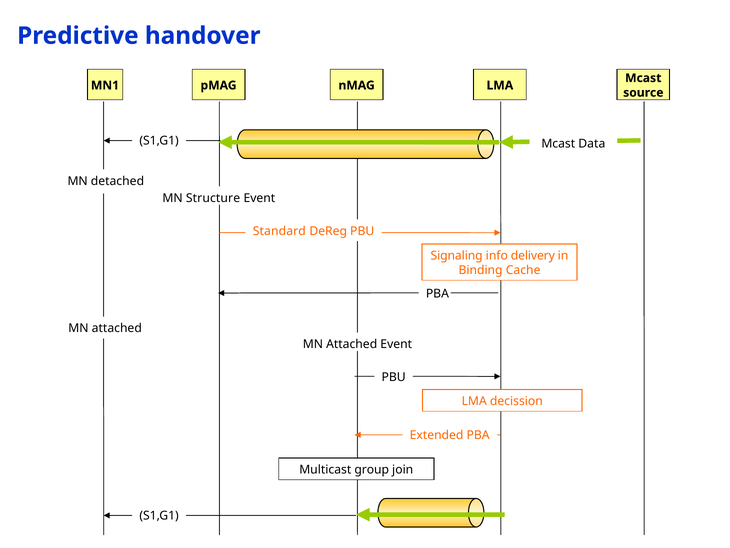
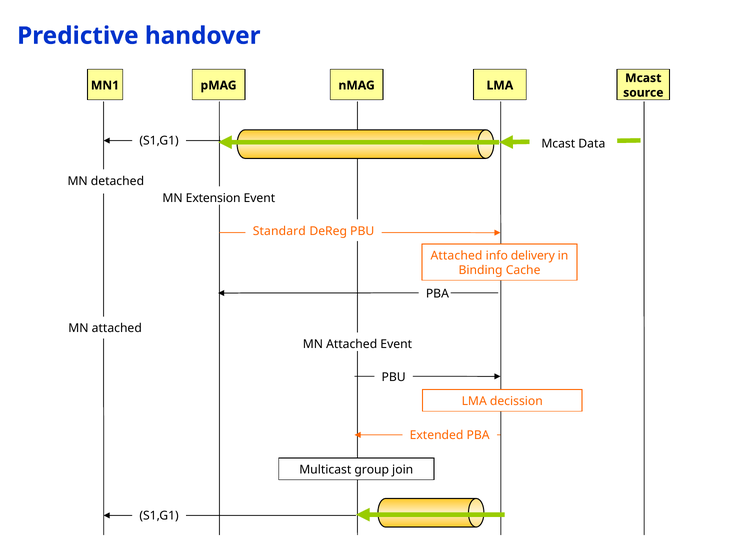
Structure: Structure -> Extension
Signaling at (457, 255): Signaling -> Attached
